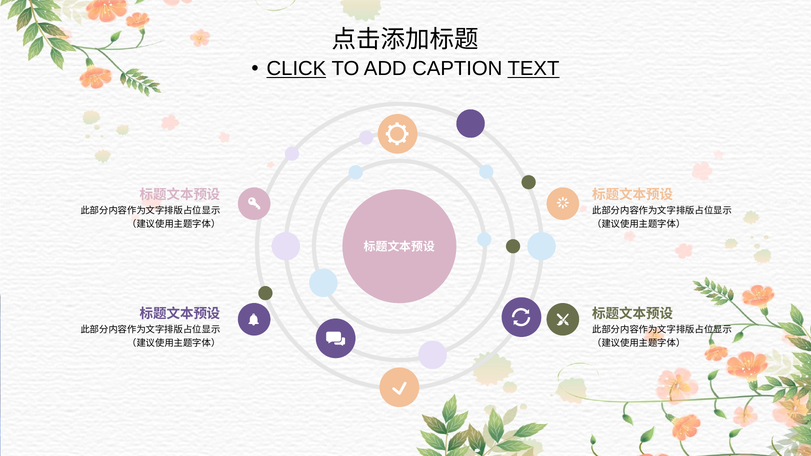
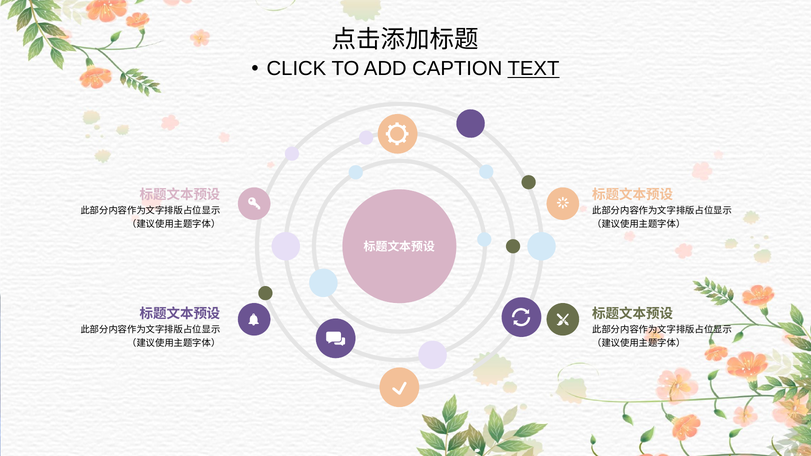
CLICK underline: present -> none
